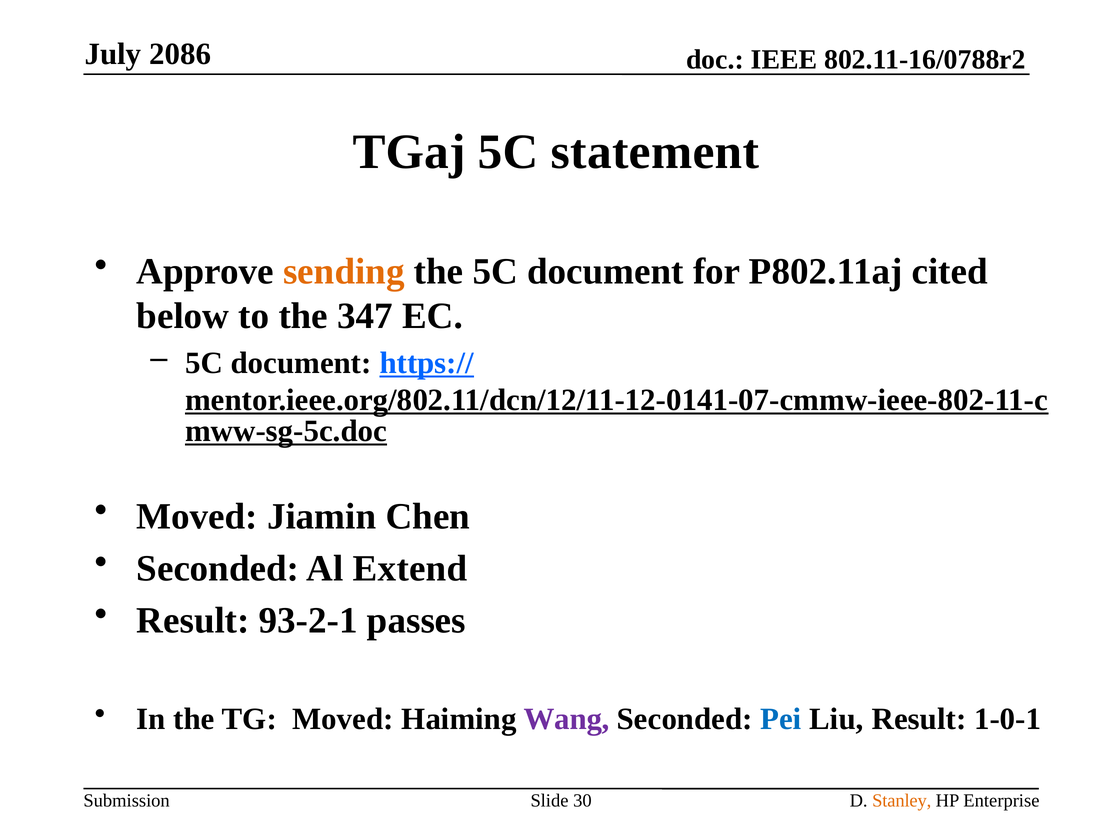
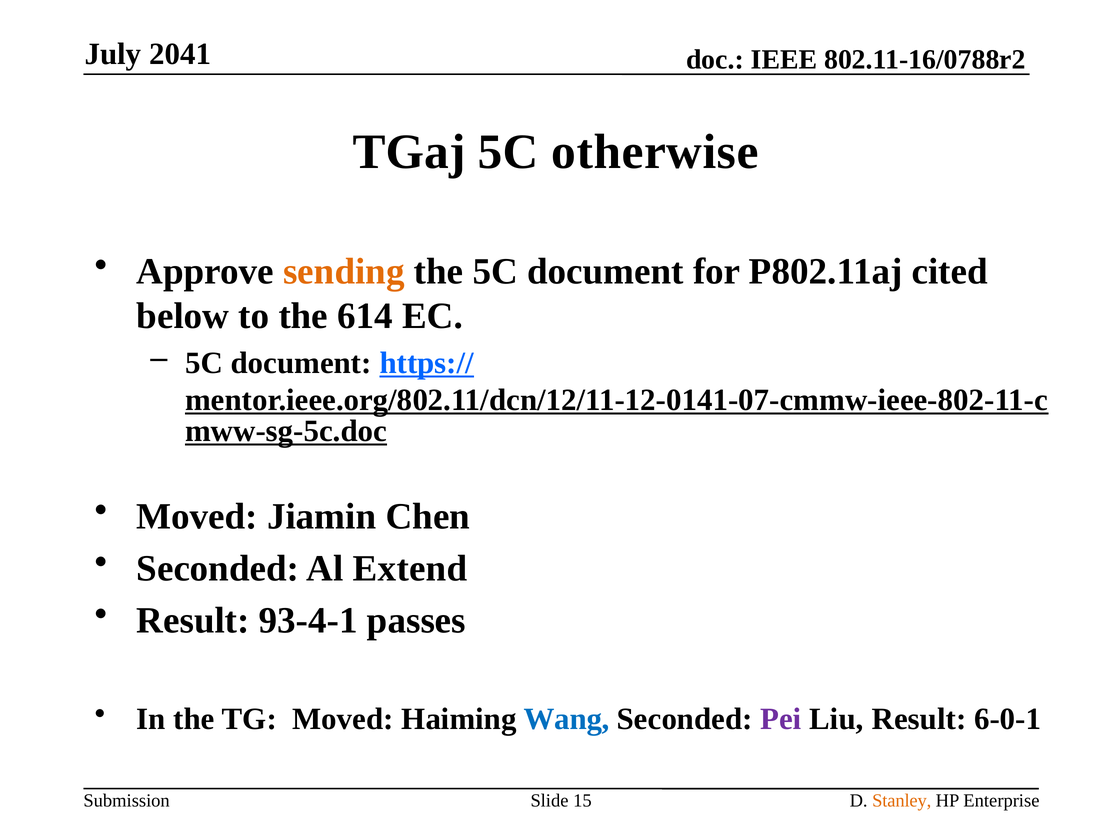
2086: 2086 -> 2041
statement: statement -> otherwise
347: 347 -> 614
93-2-1: 93-2-1 -> 93-4-1
Wang colour: purple -> blue
Pei colour: blue -> purple
1-0-1: 1-0-1 -> 6-0-1
30: 30 -> 15
